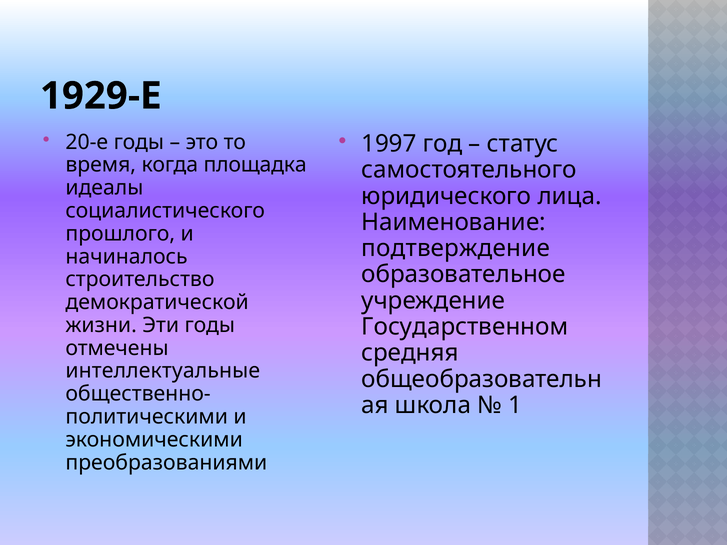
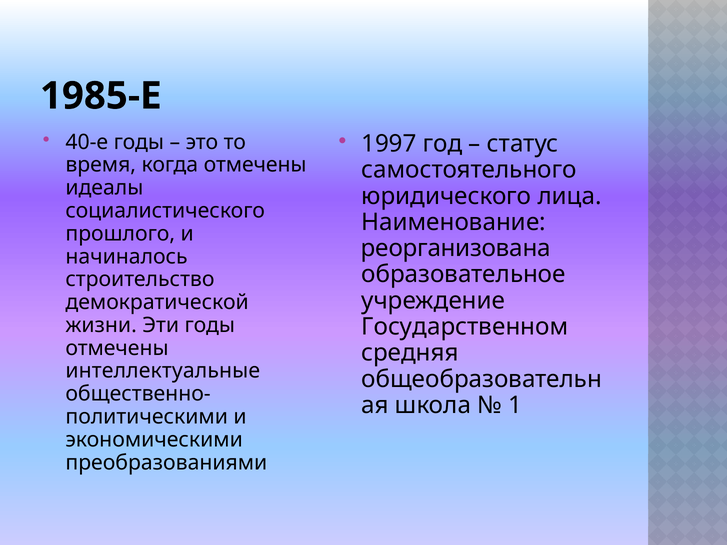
1929-Е: 1929-Е -> 1985-Е
20-е: 20-е -> 40-е
когда площадка: площадка -> отмечены
подтверждение: подтверждение -> реорганизована
